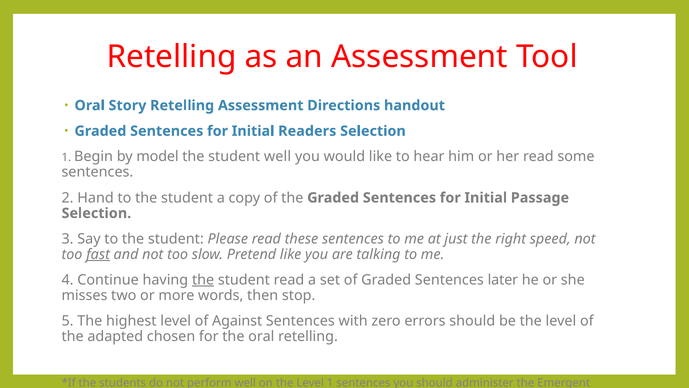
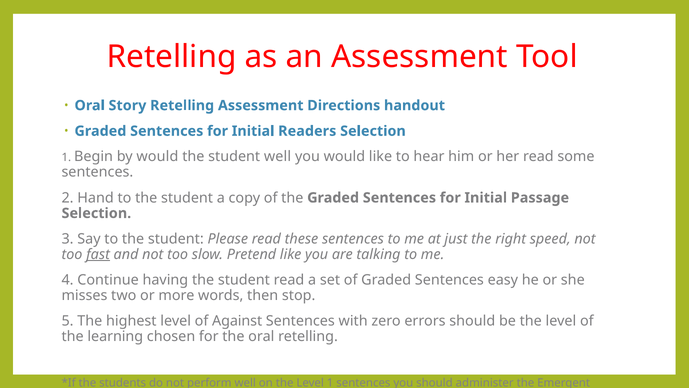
by model: model -> would
the at (203, 280) underline: present -> none
later: later -> easy
adapted: adapted -> learning
